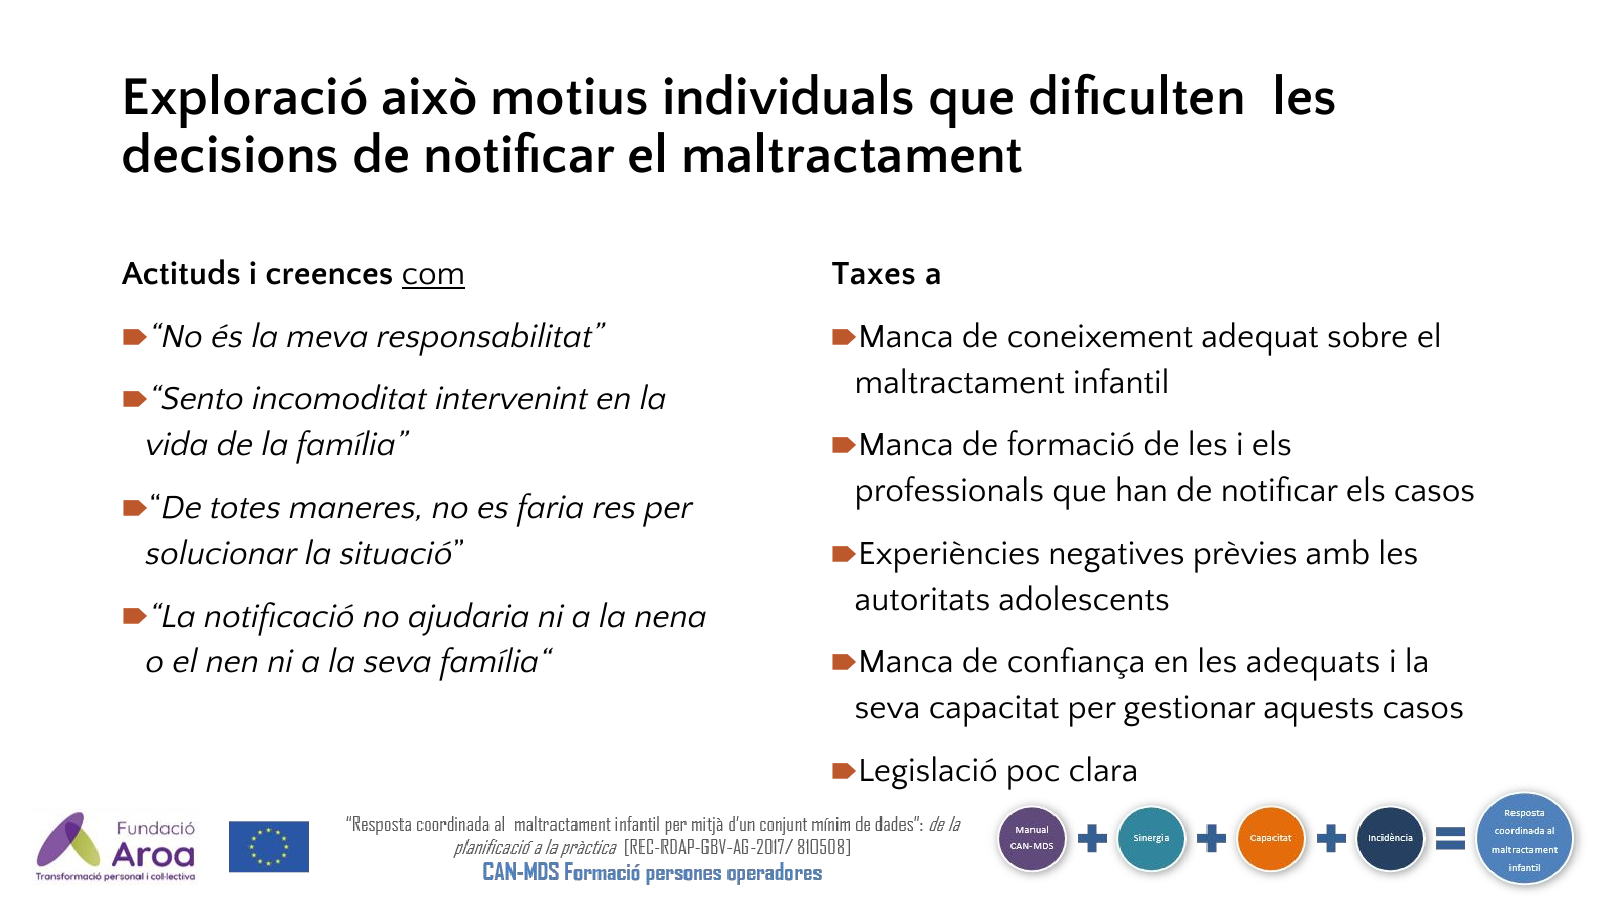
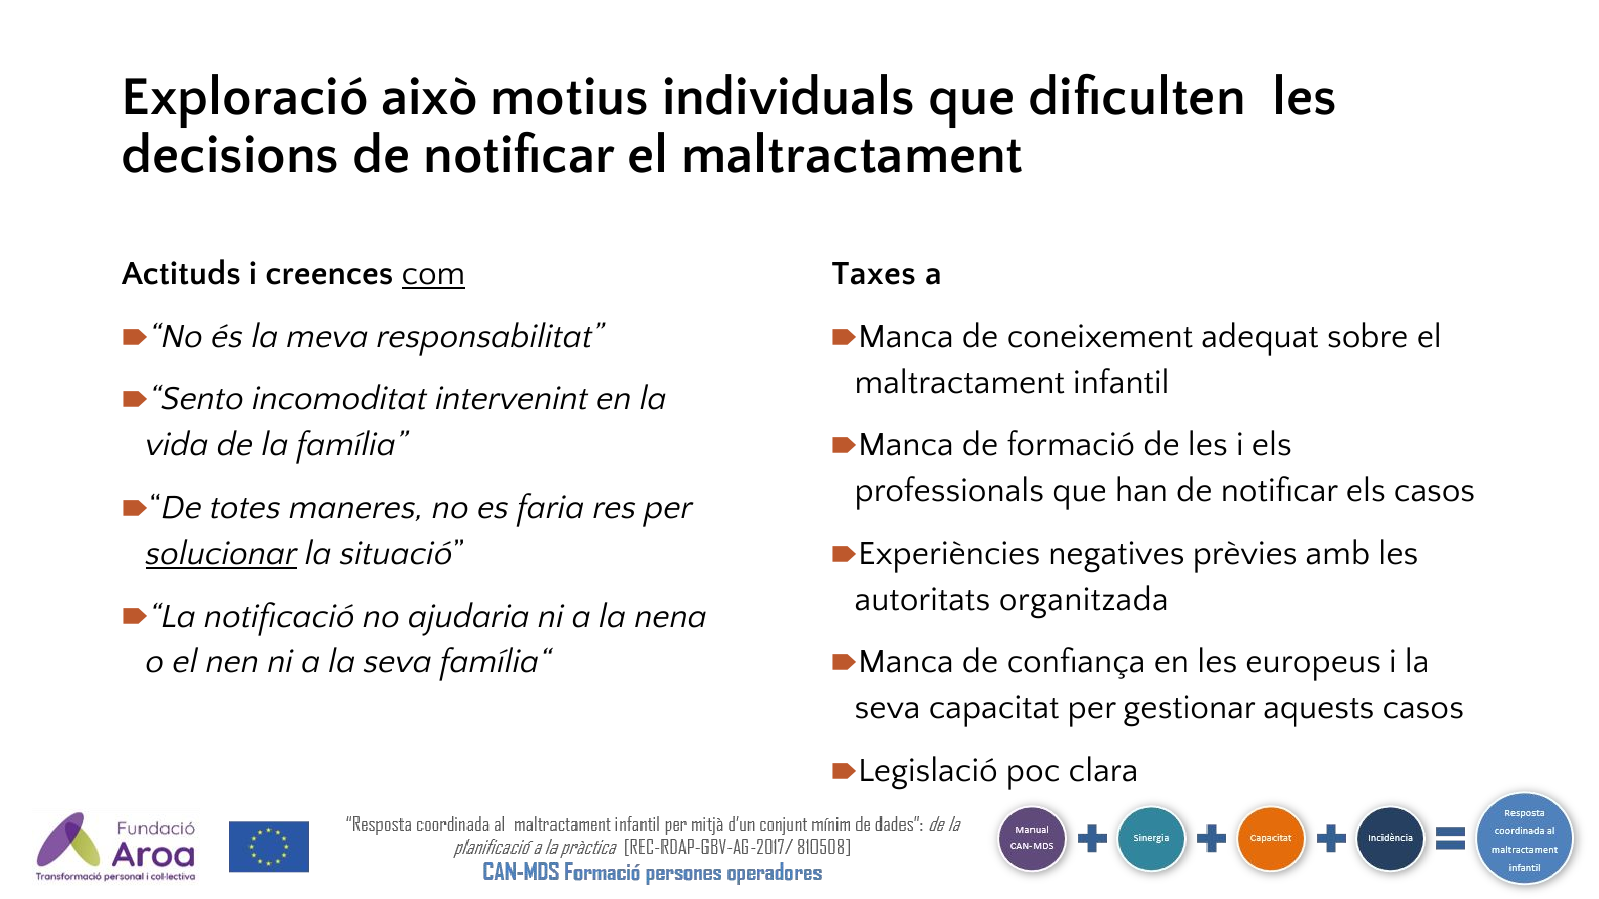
solucionar underline: none -> present
adolescents: adolescents -> organitzada
adequats: adequats -> europeus
